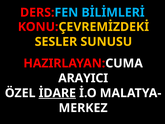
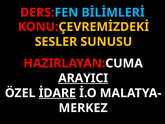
ARAYICI underline: none -> present
